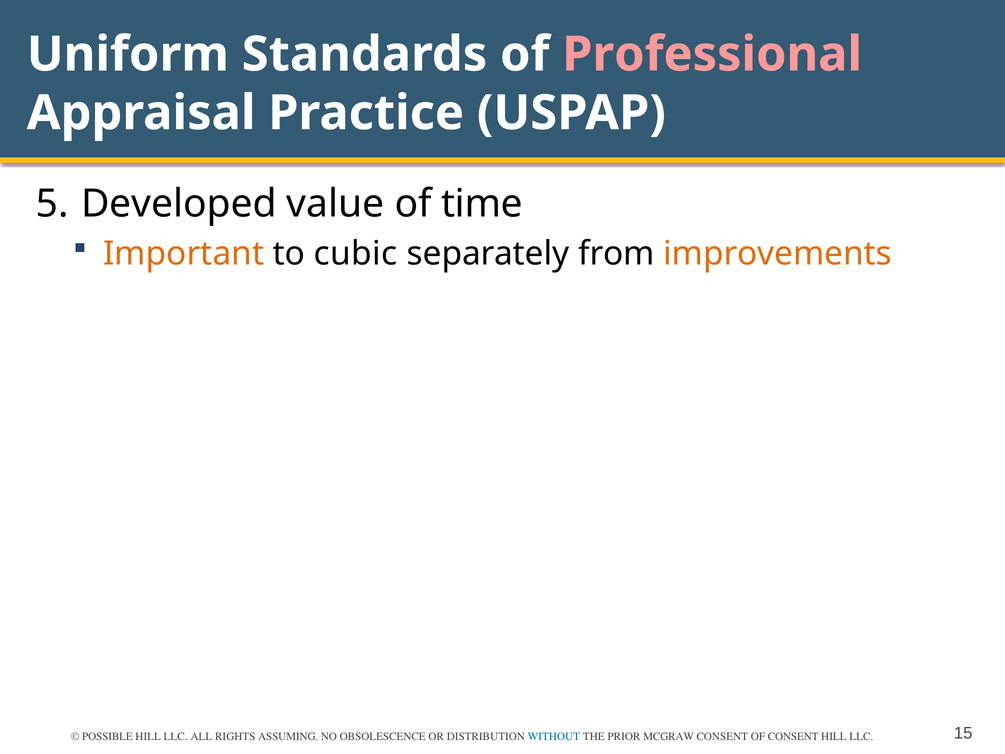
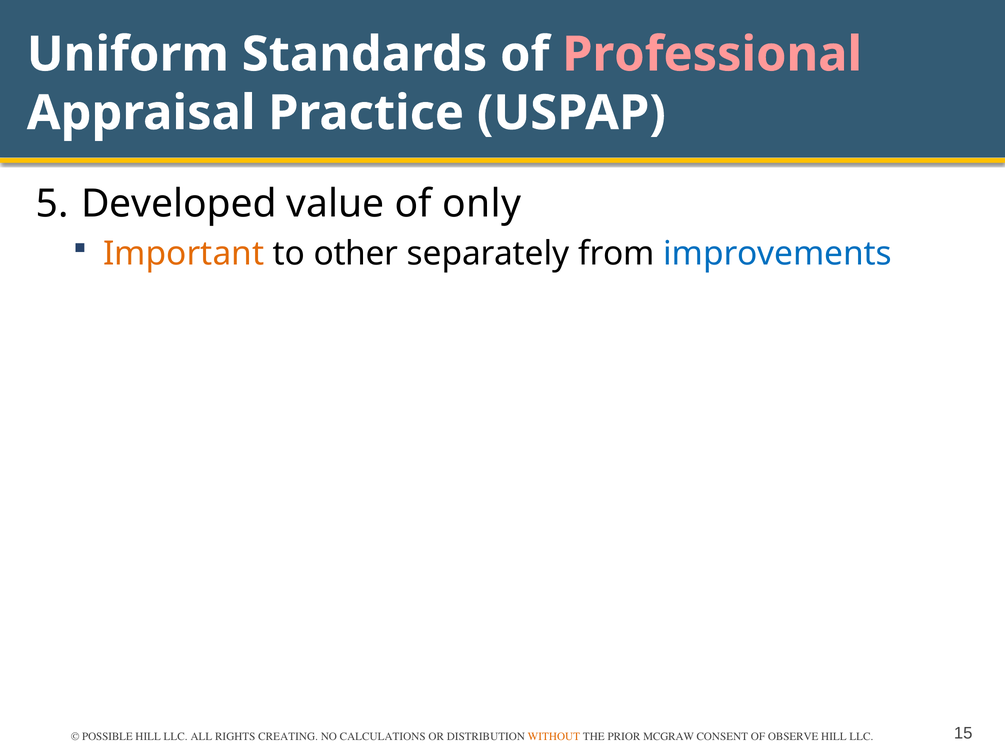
time: time -> only
cubic: cubic -> other
improvements colour: orange -> blue
ASSUMING: ASSUMING -> CREATING
OBSOLESCENCE: OBSOLESCENCE -> CALCULATIONS
WITHOUT colour: blue -> orange
OF CONSENT: CONSENT -> OBSERVE
